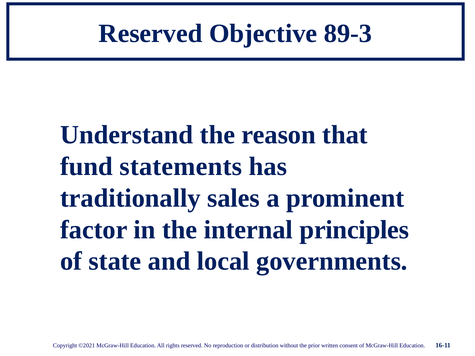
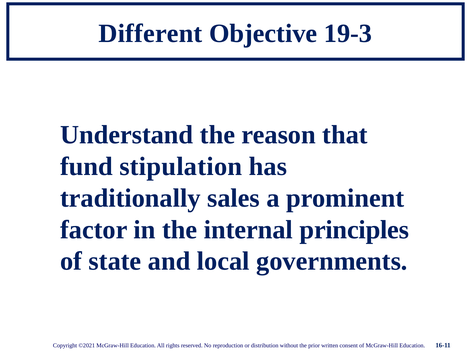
Reserved at (151, 34): Reserved -> Different
89-3: 89-3 -> 19-3
statements: statements -> stipulation
